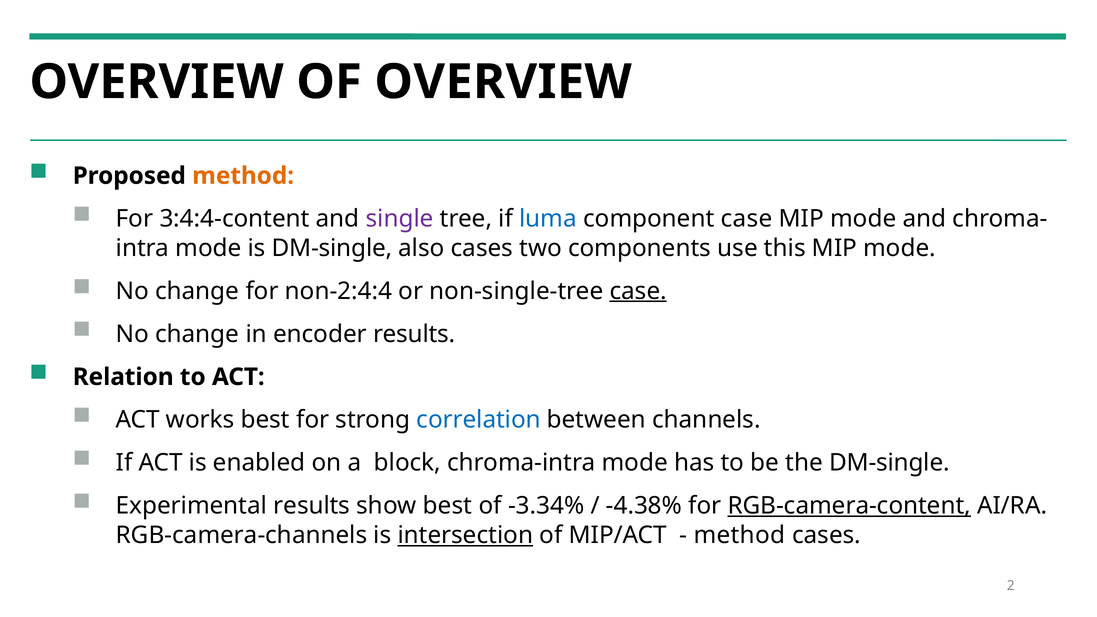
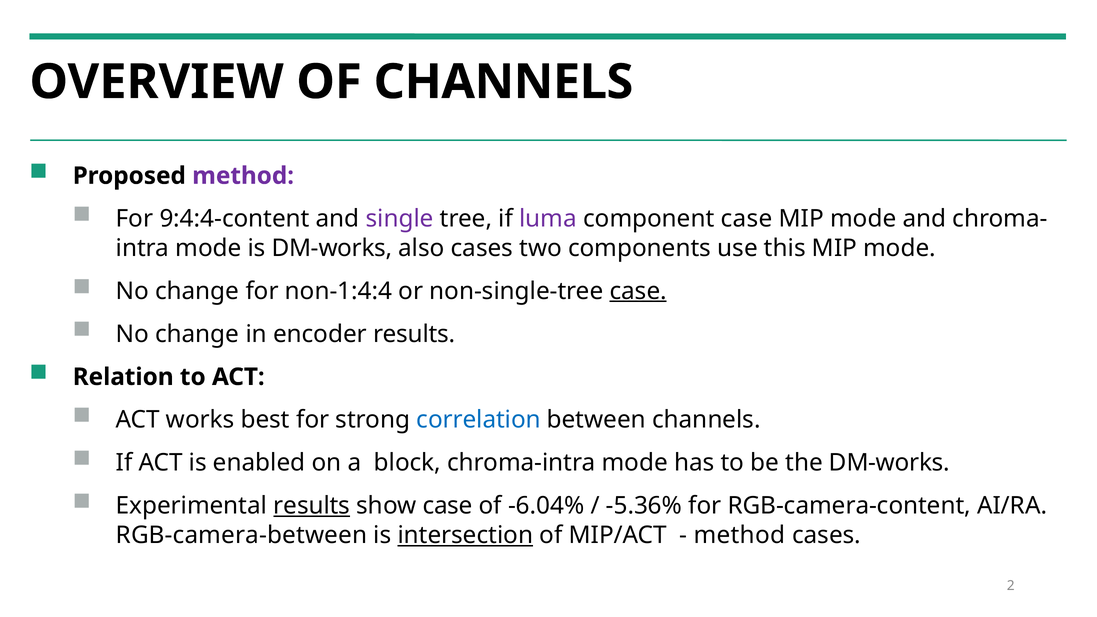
OF OVERVIEW: OVERVIEW -> CHANNELS
method at (243, 176) colour: orange -> purple
3:4:4-content: 3:4:4-content -> 9:4:4-content
luma colour: blue -> purple
is DM-single: DM-single -> DM-works
non-2:4:4: non-2:4:4 -> non-1:4:4
the DM-single: DM-single -> DM-works
results at (312, 506) underline: none -> present
show best: best -> case
-3.34%: -3.34% -> -6.04%
-4.38%: -4.38% -> -5.36%
RGB-camera-content underline: present -> none
RGB-camera-channels: RGB-camera-channels -> RGB-camera-between
